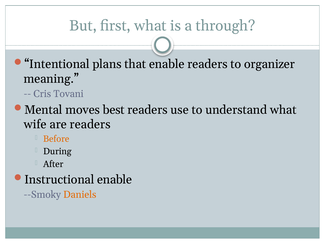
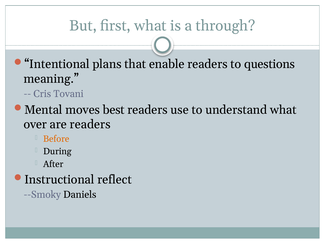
organizer: organizer -> questions
wife: wife -> over
Instructional enable: enable -> reflect
Daniels colour: orange -> black
